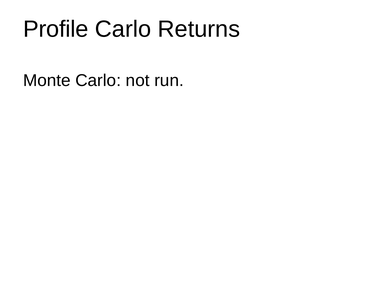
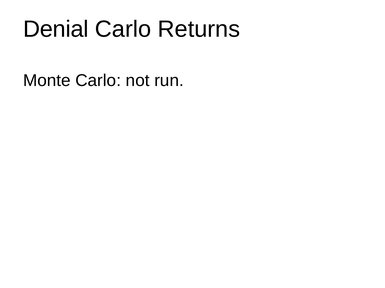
Profile: Profile -> Denial
